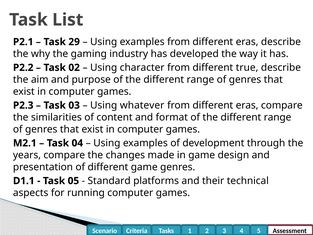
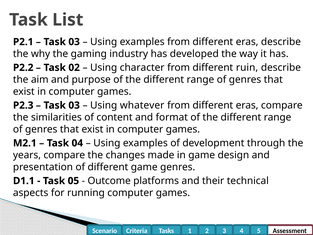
29 at (74, 42): 29 -> 03
true: true -> ruin
Standard: Standard -> Outcome
